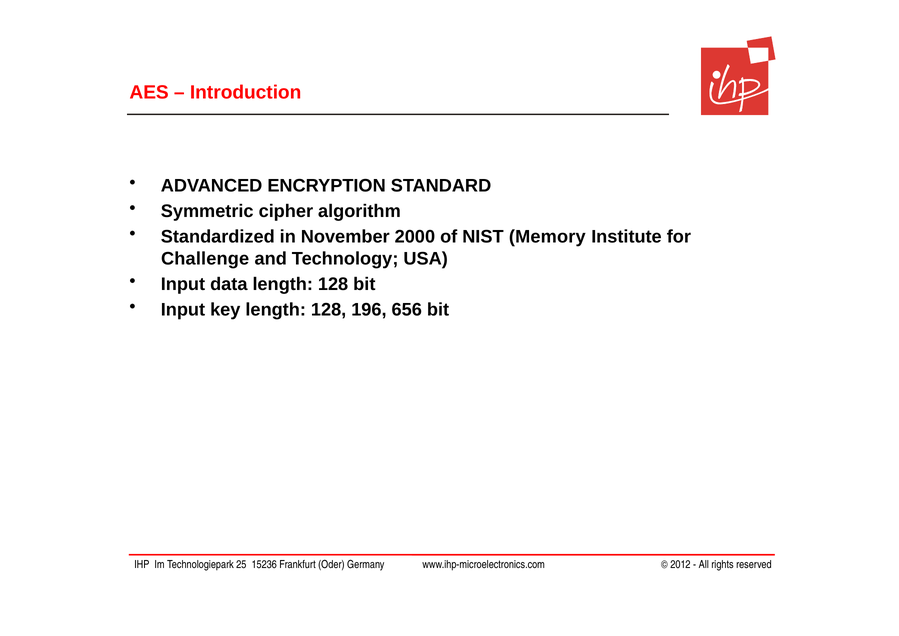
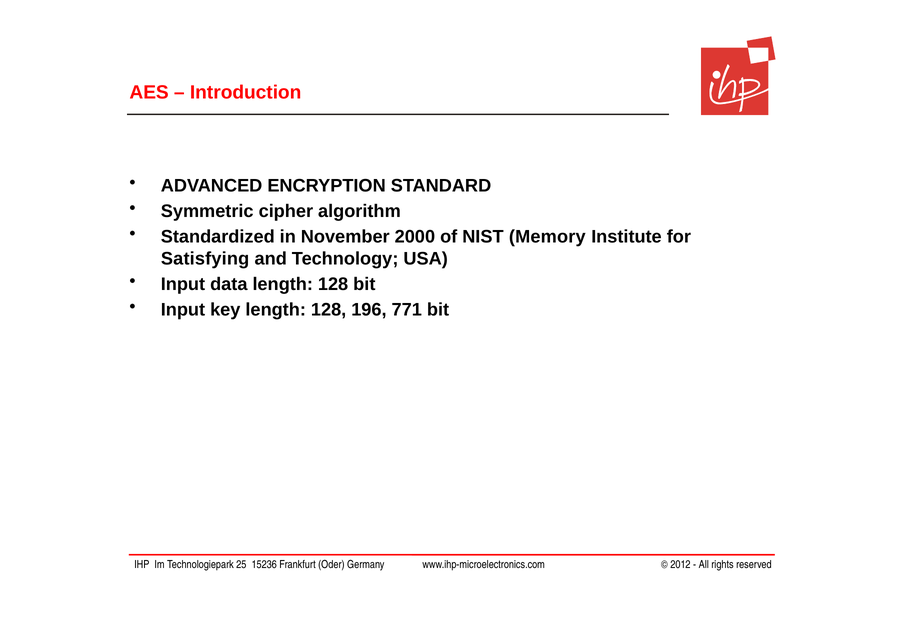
Challenge: Challenge -> Satisfying
656: 656 -> 771
